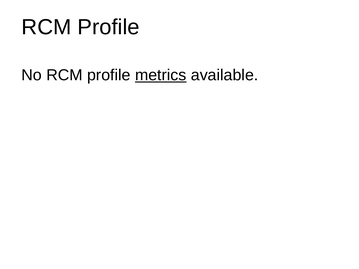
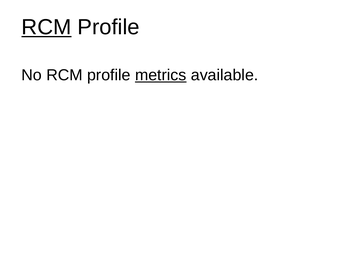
RCM at (46, 27) underline: none -> present
